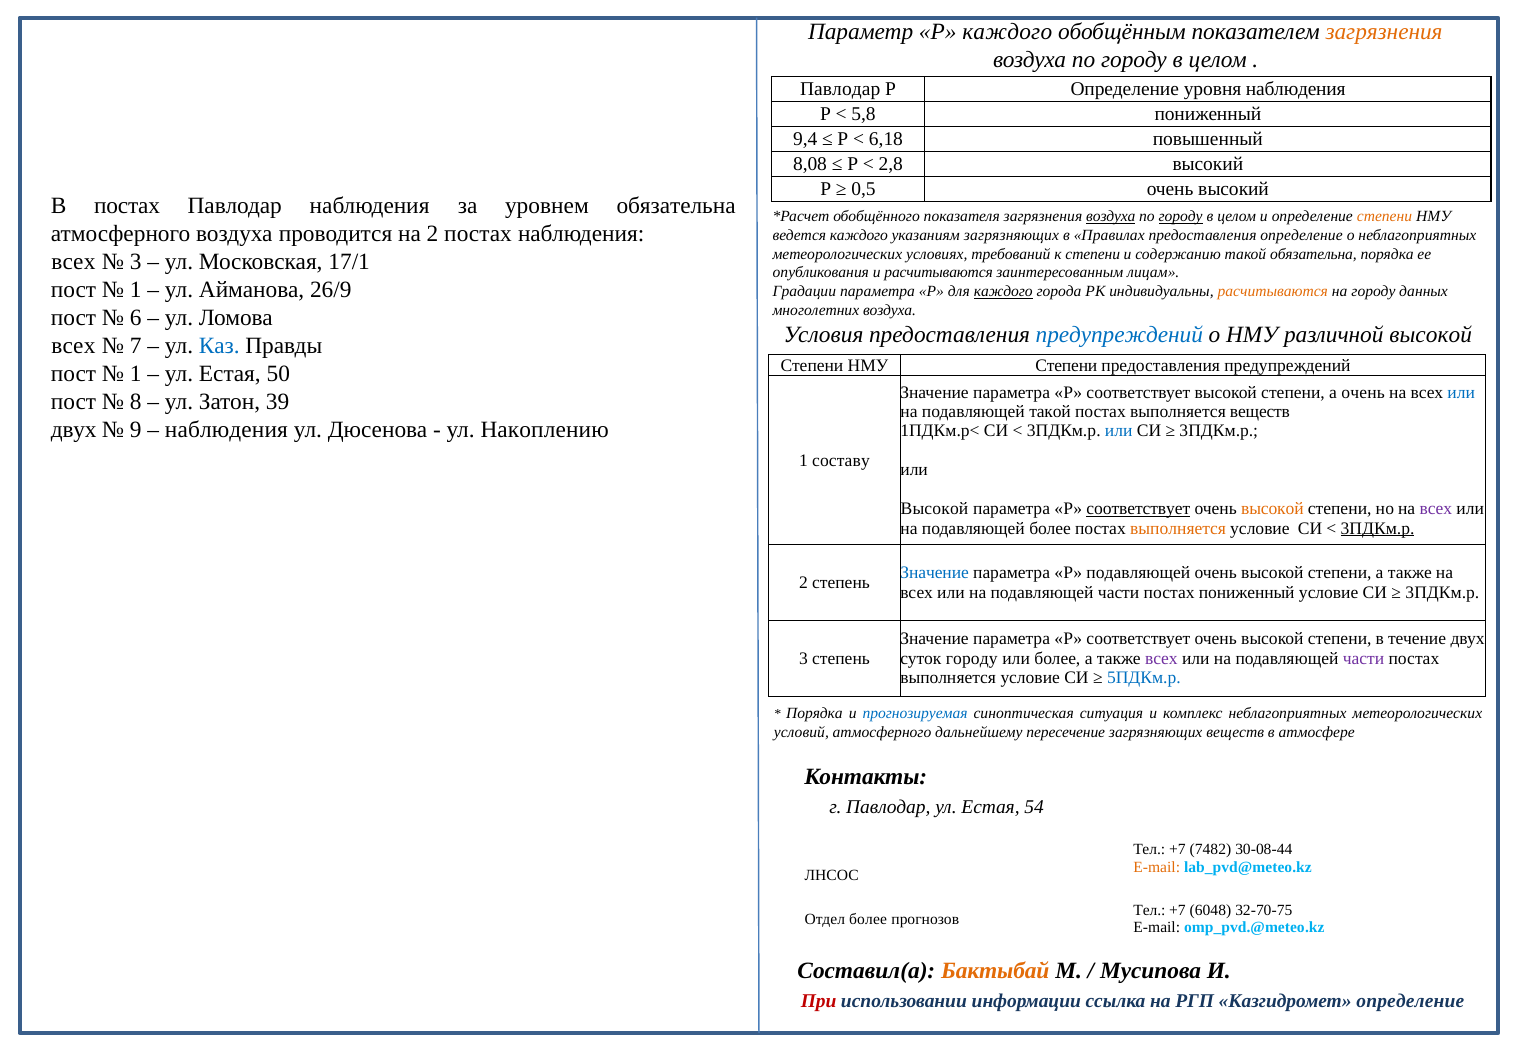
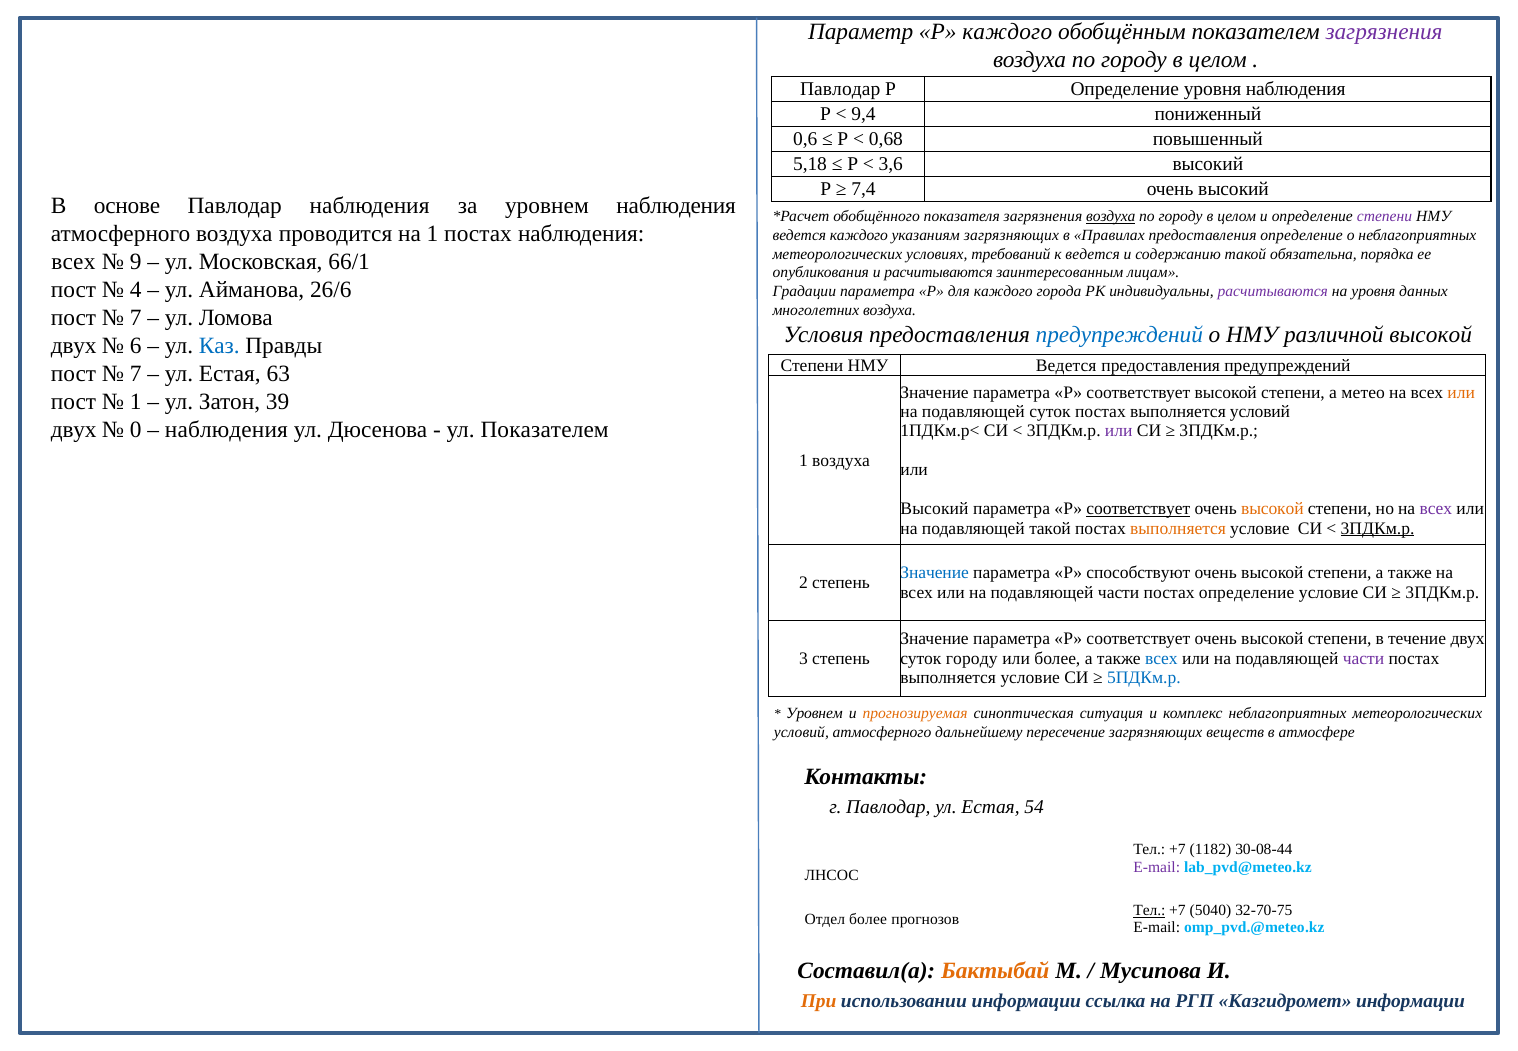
загрязнения at (1384, 32) colour: orange -> purple
5,8: 5,8 -> 9,4
9,4: 9,4 -> 0,6
6,18: 6,18 -> 0,68
8,08: 8,08 -> 5,18
2,8: 2,8 -> 3,6
0,5: 0,5 -> 7,4
В постах: постах -> основе
уровнем обязательна: обязательна -> наблюдения
городу at (1181, 217) underline: present -> none
степени at (1385, 217) colour: orange -> purple
на 2: 2 -> 1
к степени: степени -> ведется
3 at (136, 262): 3 -> 9
17/1: 17/1 -> 66/1
1 at (136, 290): 1 -> 4
26/9: 26/9 -> 26/6
каждого at (1003, 291) underline: present -> none
расчитываются at (1273, 291) colour: orange -> purple
на городу: городу -> уровня
6 at (136, 318): 6 -> 7
всех at (73, 346): всех -> двух
7: 7 -> 6
Степени at (1066, 365): Степени -> Ведется
1 at (136, 374): 1 -> 7
50: 50 -> 63
а очень: очень -> метео
или at (1461, 392) colour: blue -> orange
8 at (136, 402): 8 -> 1
подавляющей такой: такой -> суток
выполняется веществ: веществ -> условий
9: 9 -> 0
ул Накоплению: Накоплению -> Показателем
или at (1119, 431) colour: blue -> purple
1 составу: составу -> воздуха
Высокой at (935, 509): Высокой -> Высокий
подавляющей более: более -> такой
Р подавляющей: подавляющей -> способствуют
постах пониженный: пониженный -> определение
всех at (1161, 658) colour: purple -> blue
Порядка at (814, 713): Порядка -> Уровнем
прогнозируемая colour: blue -> orange
7482: 7482 -> 1182
E-mail at (1157, 867) colour: orange -> purple
Тел at (1149, 910) underline: none -> present
6048: 6048 -> 5040
При colour: red -> orange
Казгидромет определение: определение -> информации
